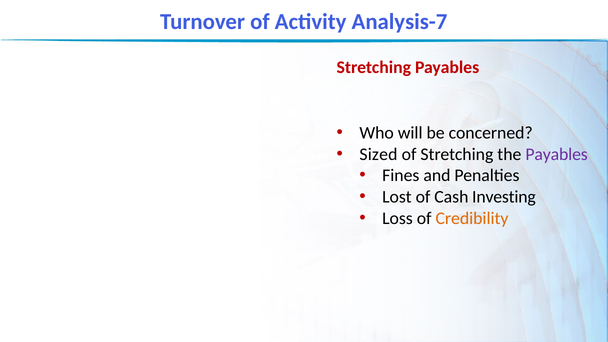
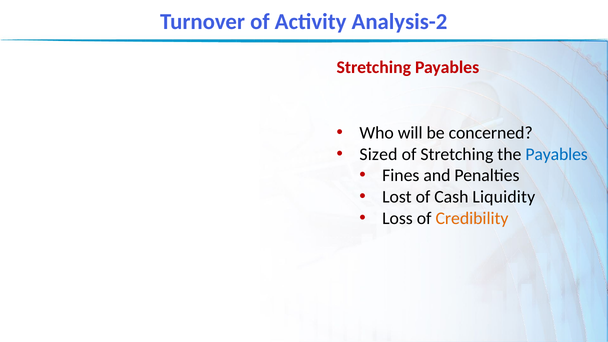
Analysis-7: Analysis-7 -> Analysis-2
Payables at (557, 154) colour: purple -> blue
Investing: Investing -> Liquidity
